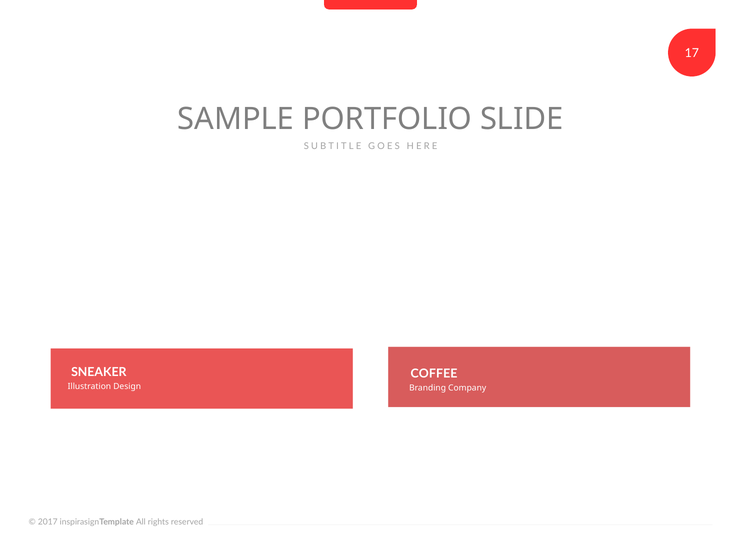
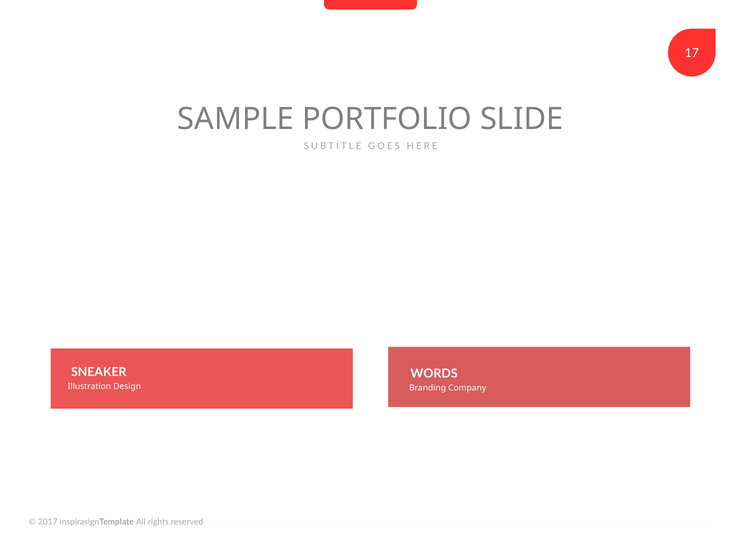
COFFEE: COFFEE -> WORDS
